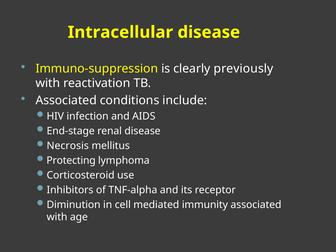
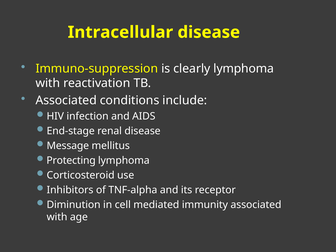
clearly previously: previously -> lymphoma
Necrosis: Necrosis -> Message
